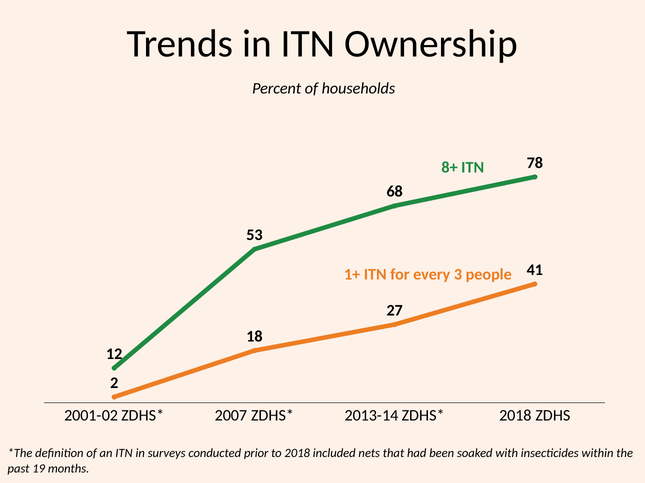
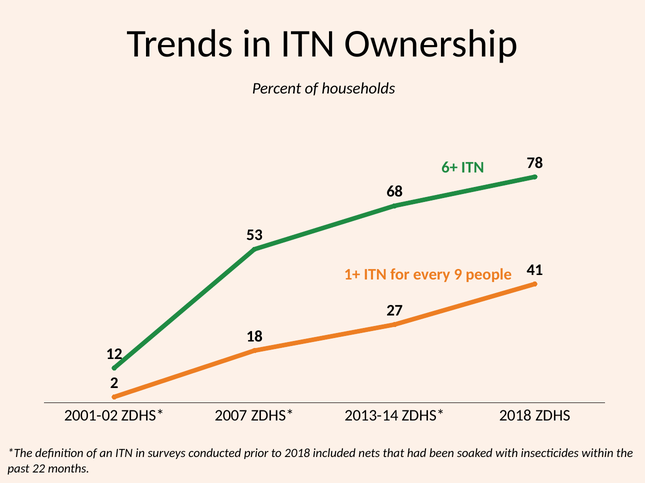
8+: 8+ -> 6+
3: 3 -> 9
19: 19 -> 22
